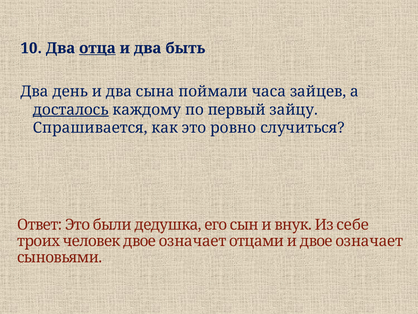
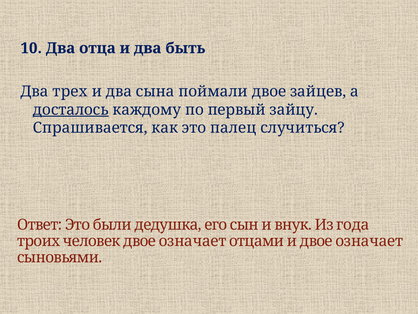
отца underline: present -> none
день: день -> трех
поймали часа: часа -> двое
ровно: ровно -> палец
себе: себе -> года
